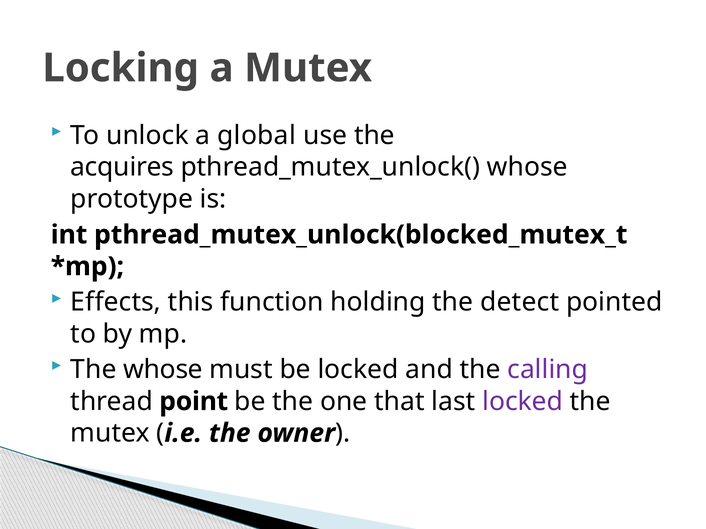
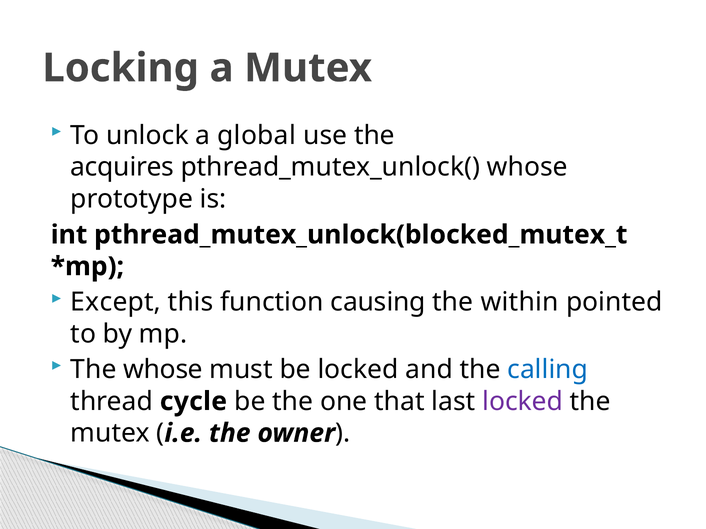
Effects: Effects -> Except
holding: holding -> causing
detect: detect -> within
calling colour: purple -> blue
point: point -> cycle
